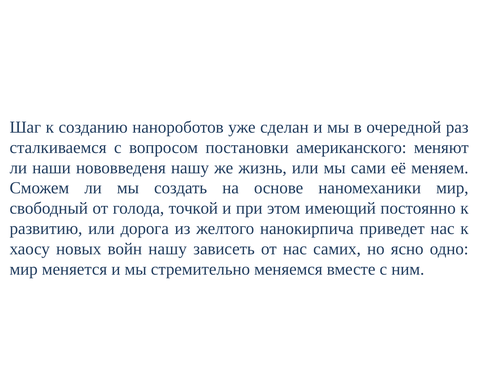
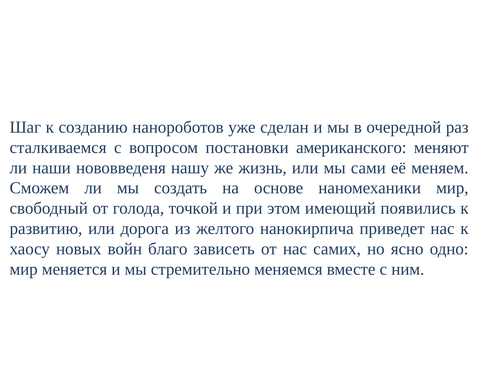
постоянно: постоянно -> появились
войн нашу: нашу -> благо
